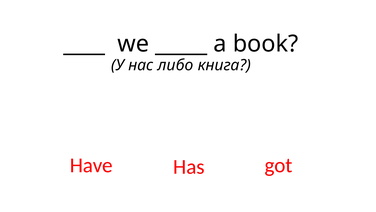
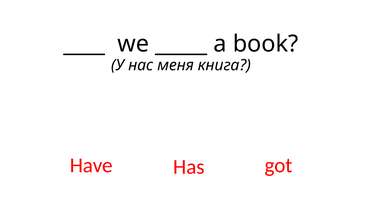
либо: либо -> меня
